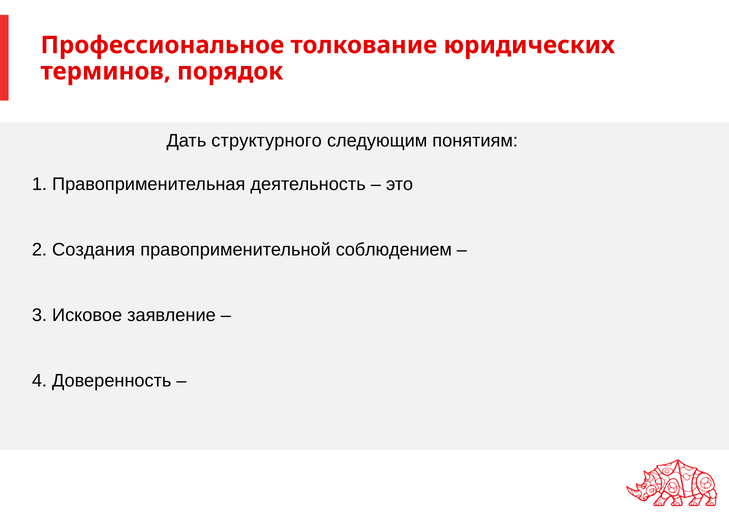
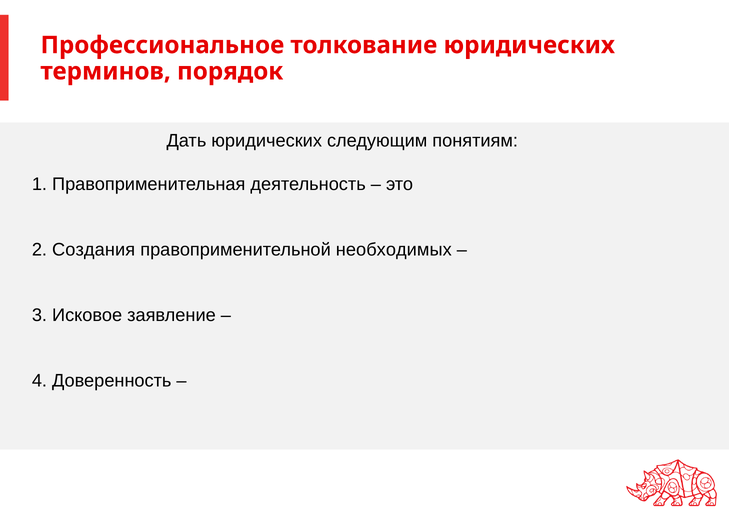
Дать структурного: структурного -> юридических
соблюдением: соблюдением -> необходимых
